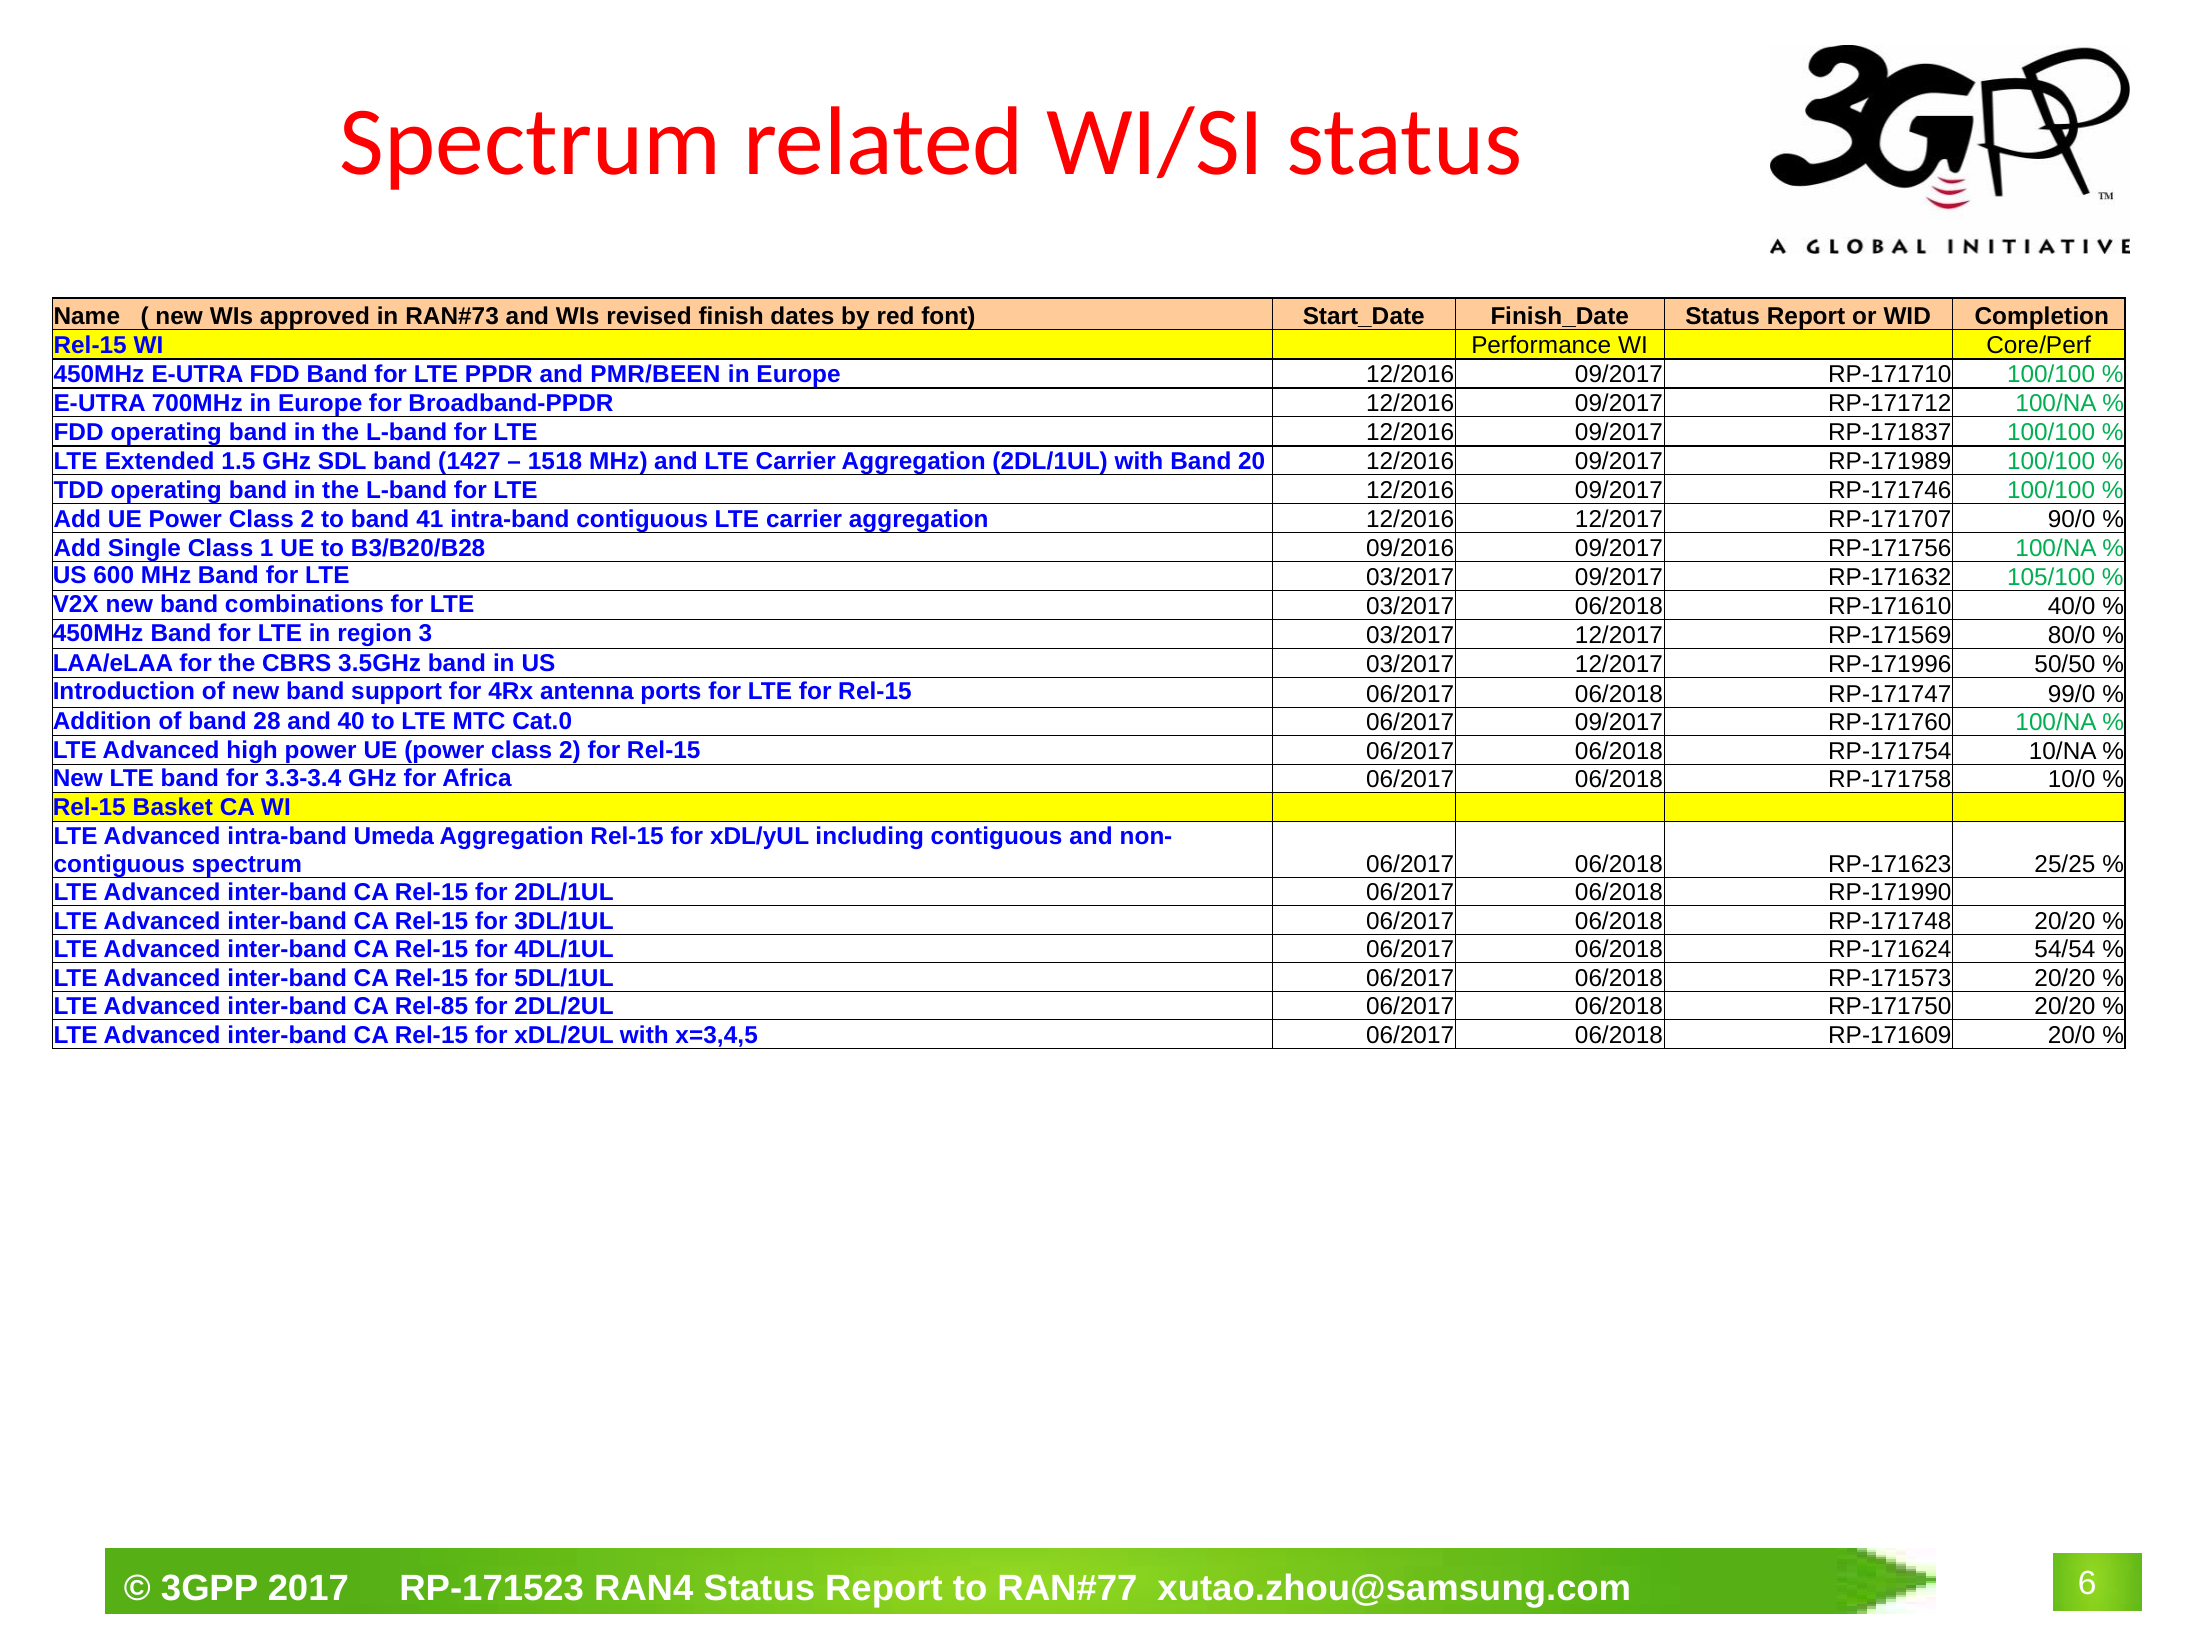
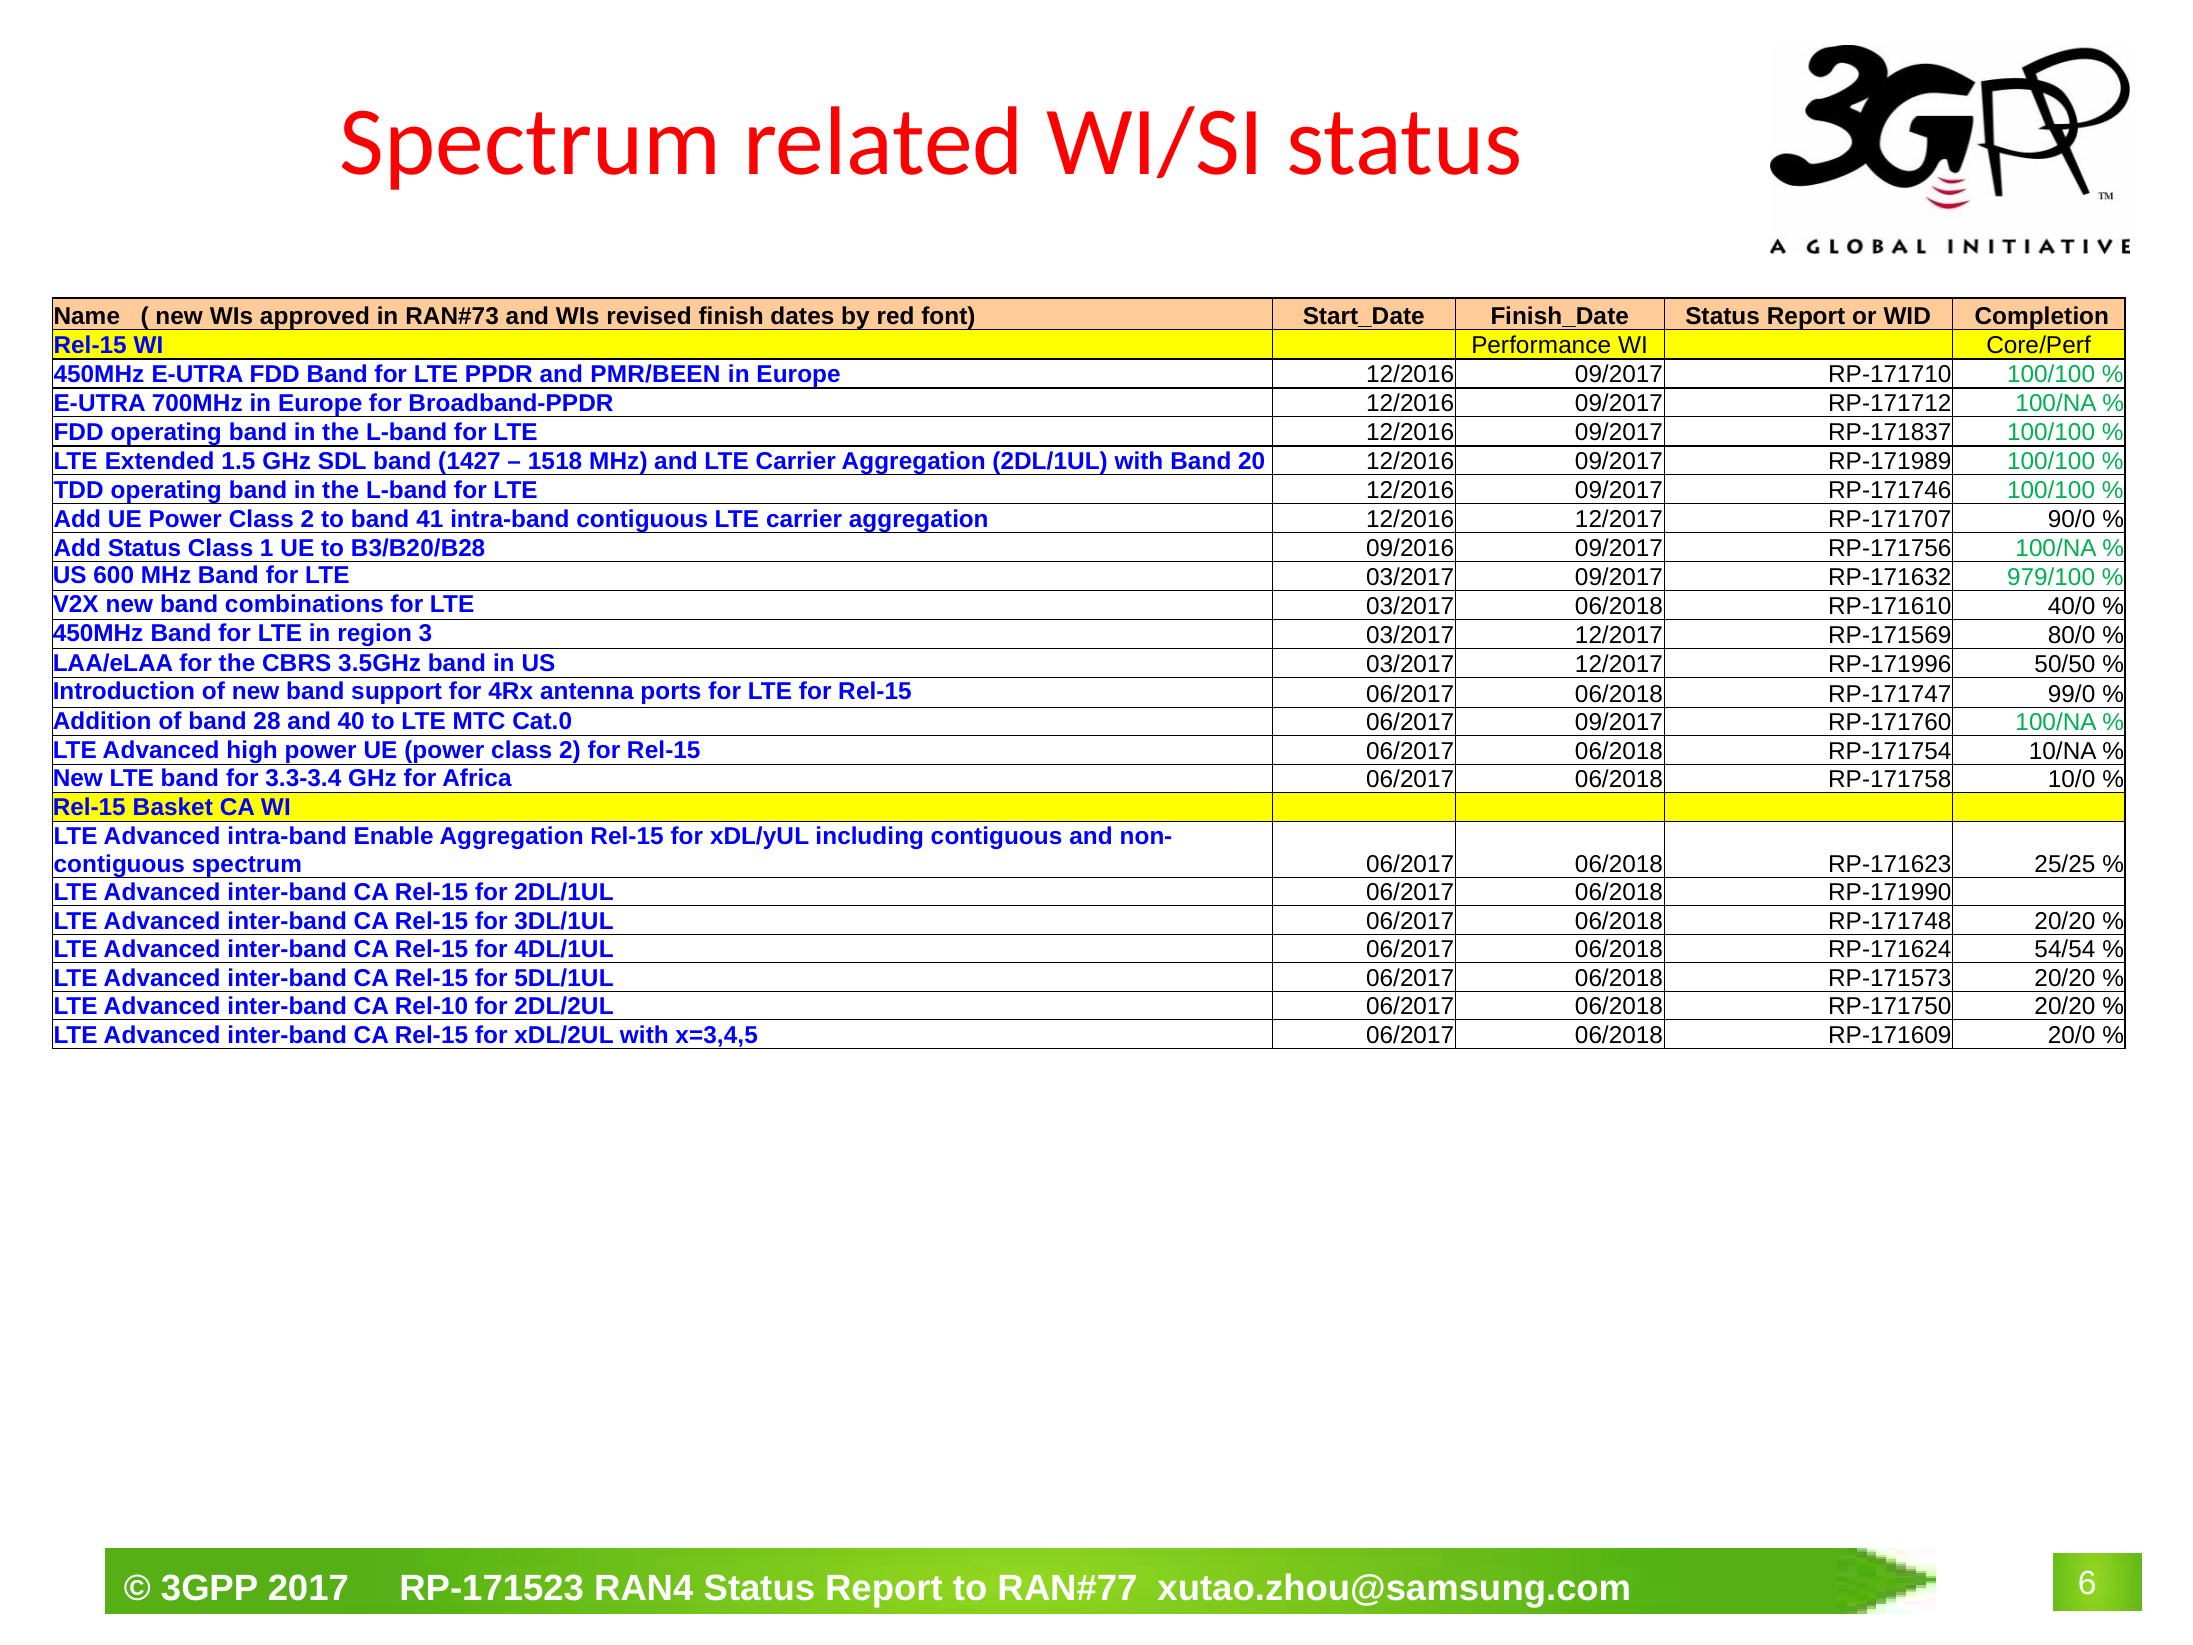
Add Single: Single -> Status
105/100: 105/100 -> 979/100
Umeda: Umeda -> Enable
Rel-85: Rel-85 -> Rel-10
